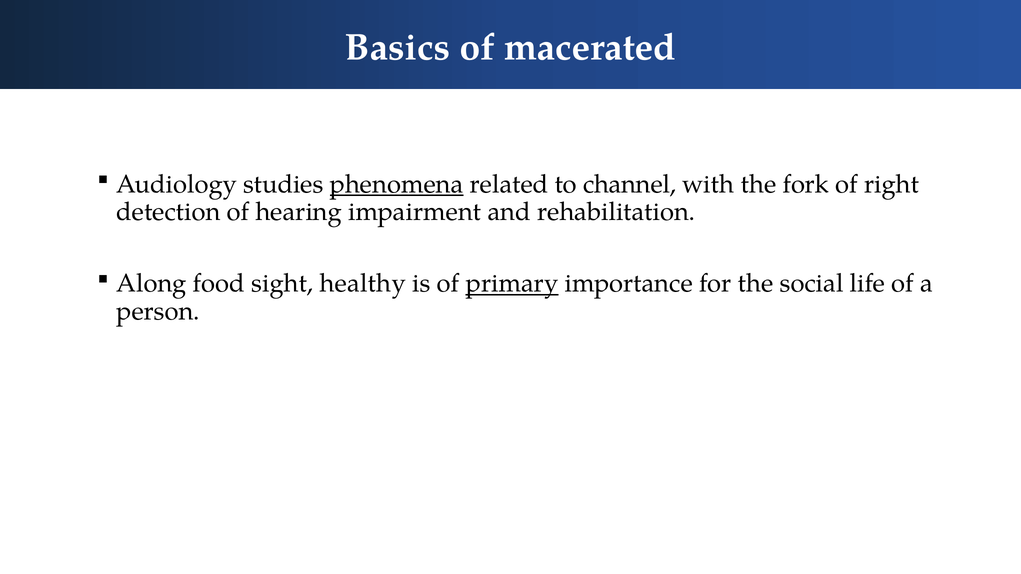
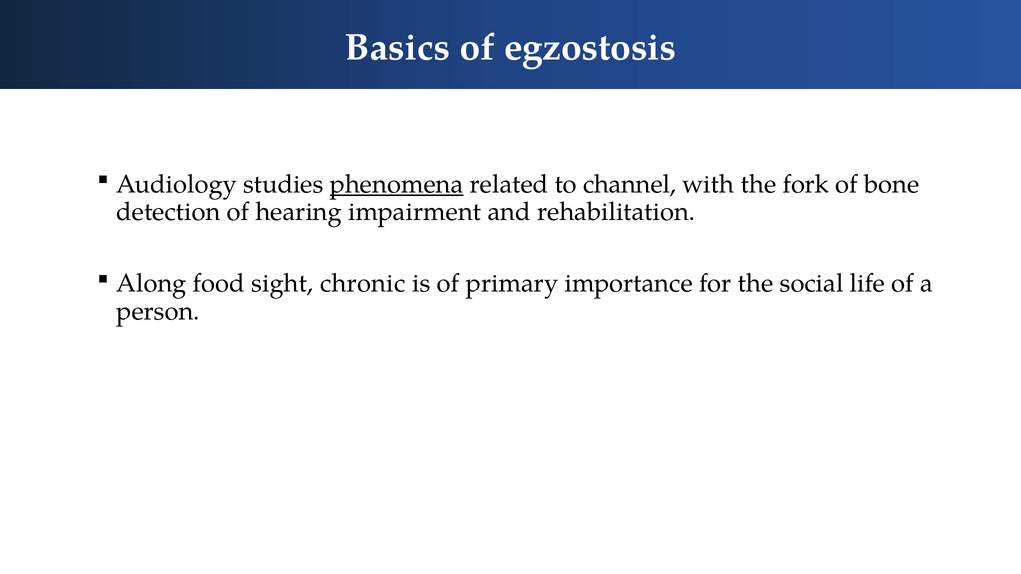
macerated: macerated -> egzostosis
right: right -> bone
healthy: healthy -> chronic
primary underline: present -> none
